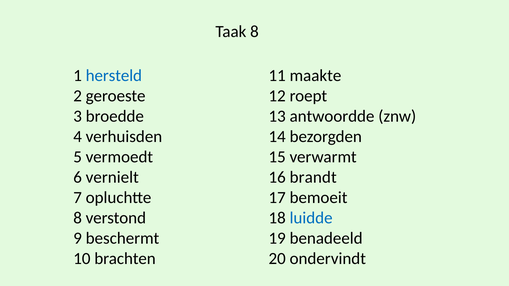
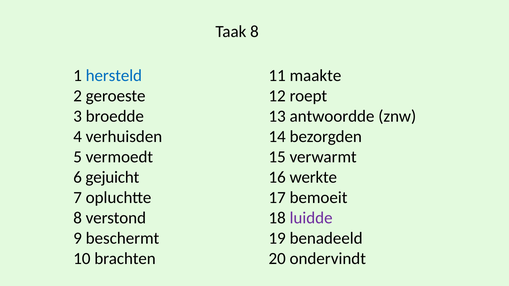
vernielt: vernielt -> gejuicht
brandt: brandt -> werkte
luidde colour: blue -> purple
